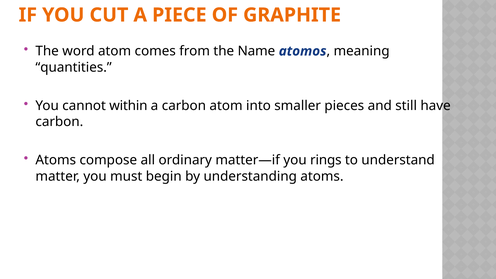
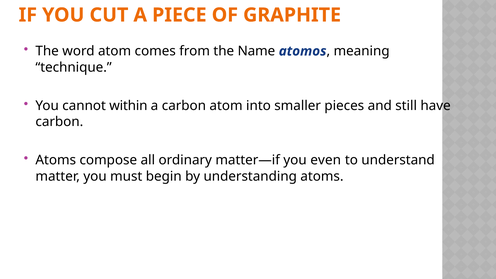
quantities: quantities -> technique
rings: rings -> even
